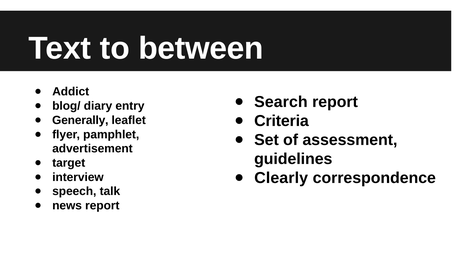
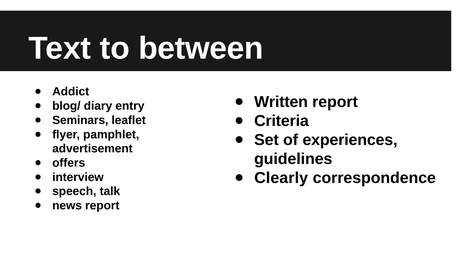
Search: Search -> Written
Generally: Generally -> Seminars
assessment: assessment -> experiences
target: target -> offers
